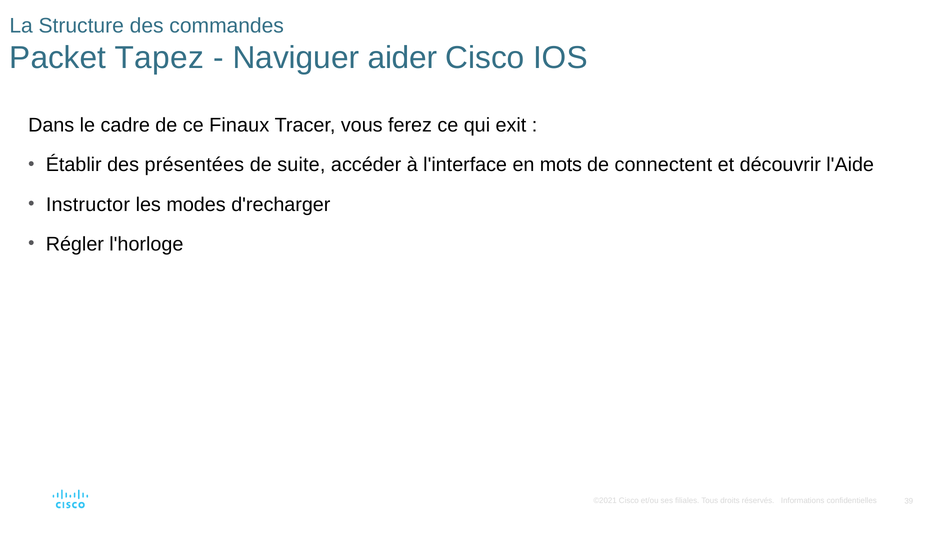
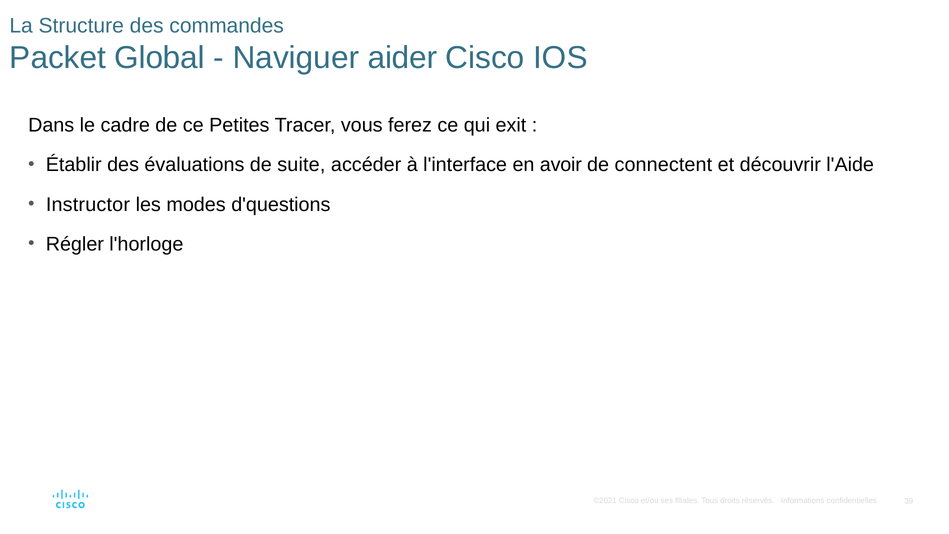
Tapez: Tapez -> Global
Finaux: Finaux -> Petites
présentées: présentées -> évaluations
mots: mots -> avoir
d'recharger: d'recharger -> d'questions
